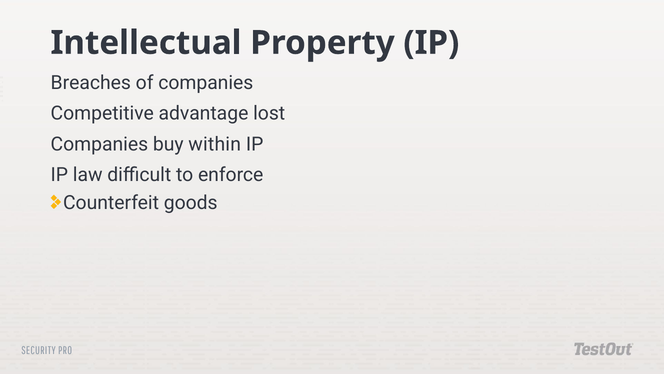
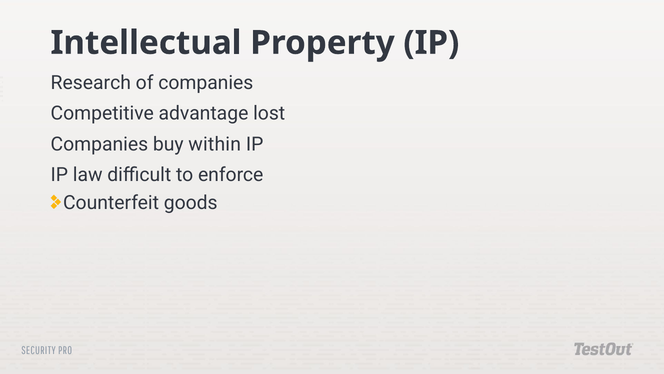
Breaches: Breaches -> Research
